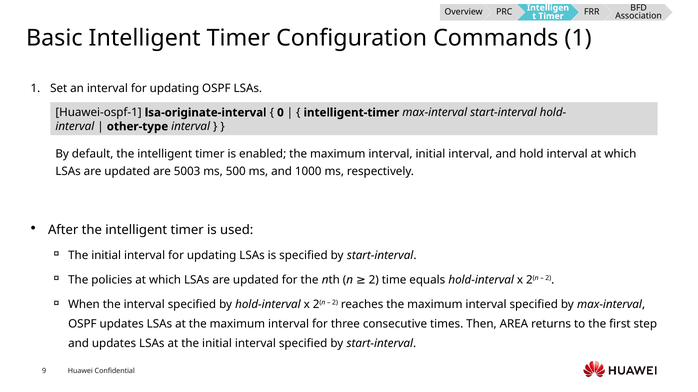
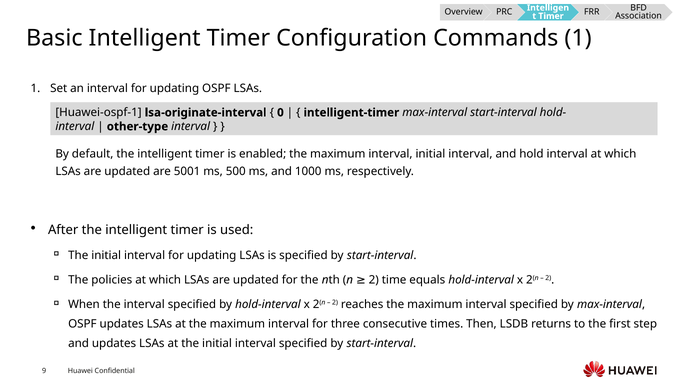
5003: 5003 -> 5001
AREA: AREA -> LSDB
